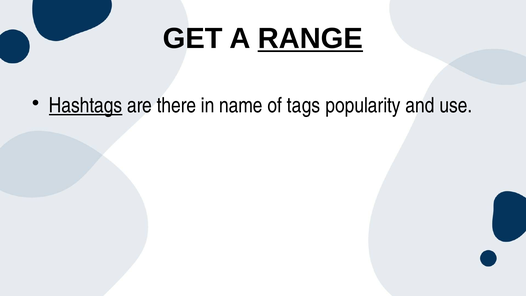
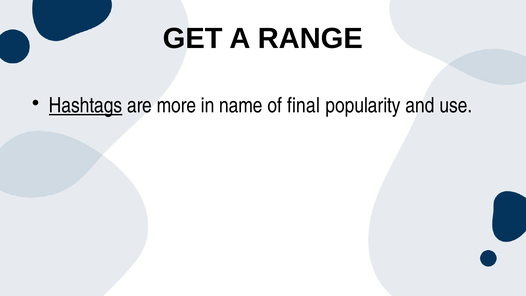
RANGE underline: present -> none
there: there -> more
tags: tags -> final
